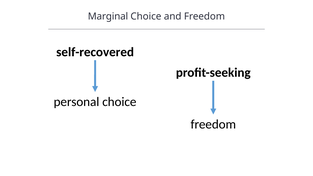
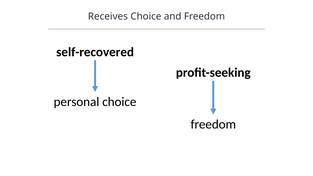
Marginal: Marginal -> Receives
